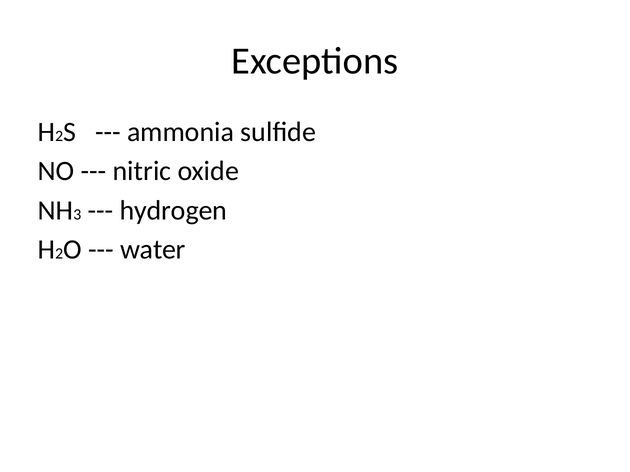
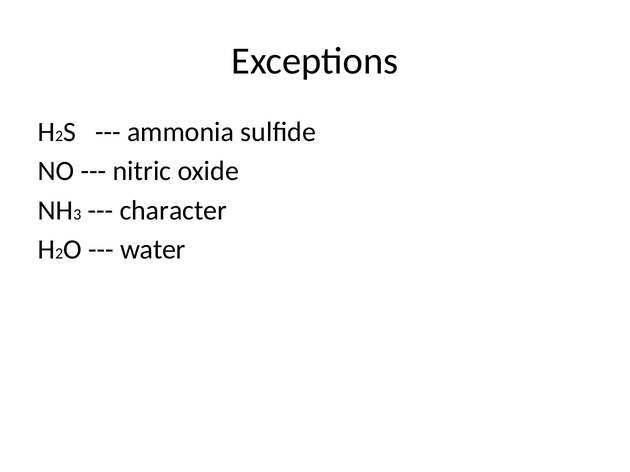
hydrogen: hydrogen -> character
